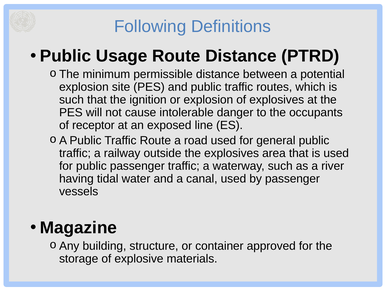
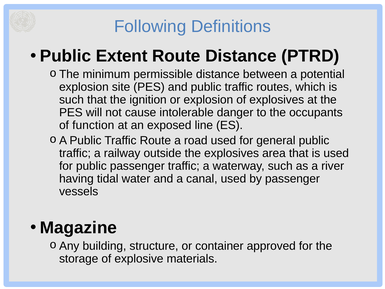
Usage: Usage -> Extent
receptor: receptor -> function
